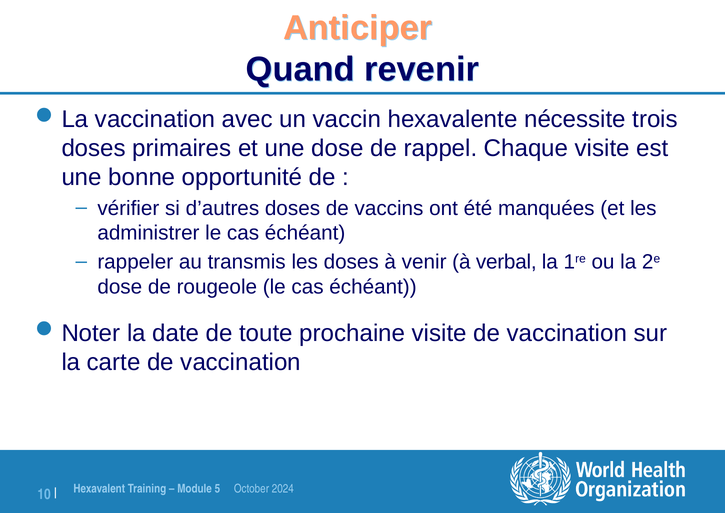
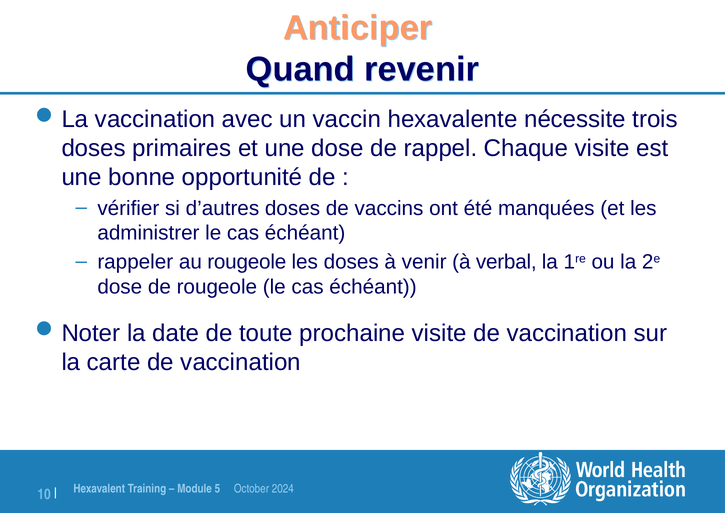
au transmis: transmis -> rougeole
